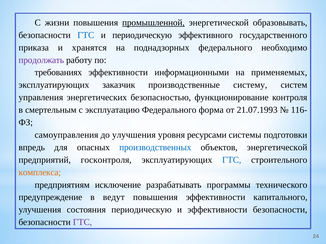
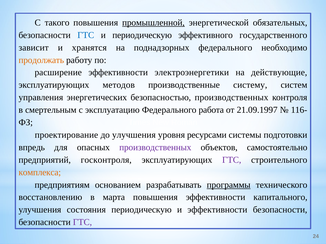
жизни: жизни -> такого
образовывать: образовывать -> обязательных
приказа: приказа -> зависит
продолжать colour: purple -> orange
требованиях: требованиях -> расширение
информационными: информационными -> электроэнергетики
применяемых: применяемых -> действующие
заказчик: заказчик -> методов
безопасностью функционирование: функционирование -> производственных
форма: форма -> работа
21.07.1993: 21.07.1993 -> 21.09.1997
самоуправления: самоуправления -> проектирование
производственных at (155, 148) colour: blue -> purple
объектов энергетической: энергетической -> самостоятельно
ГТС at (232, 160) colour: blue -> purple
исключение: исключение -> основанием
программы underline: none -> present
предупреждение: предупреждение -> восстановлению
ведут: ведут -> марта
